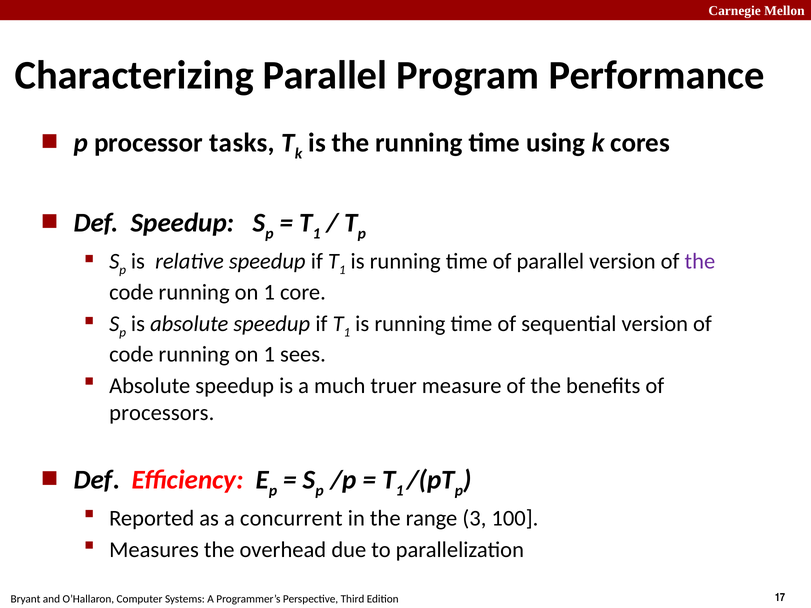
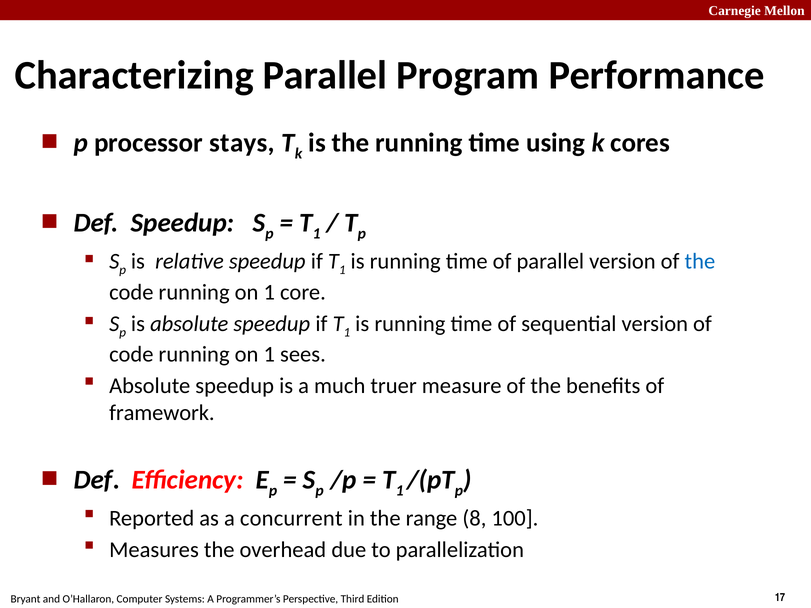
tasks: tasks -> stays
the at (700, 262) colour: purple -> blue
processors: processors -> framework
3: 3 -> 8
